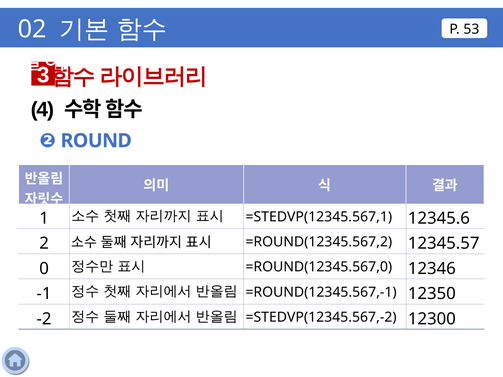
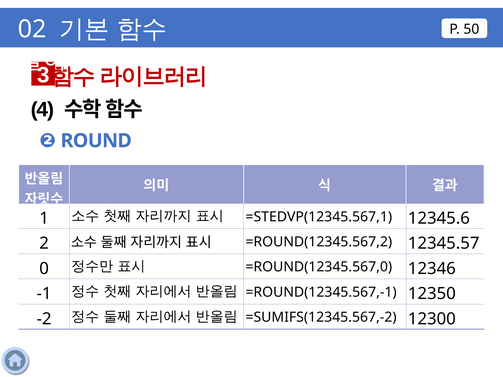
53: 53 -> 50
=STEDVP(12345.567,-2: =STEDVP(12345.567,-2 -> =SUMIFS(12345.567,-2
